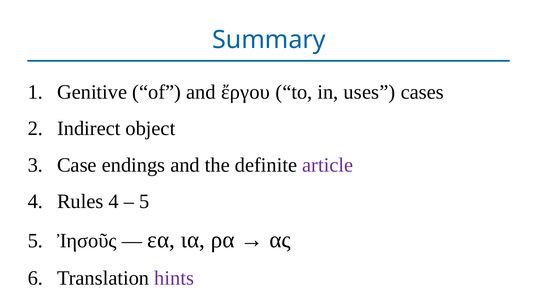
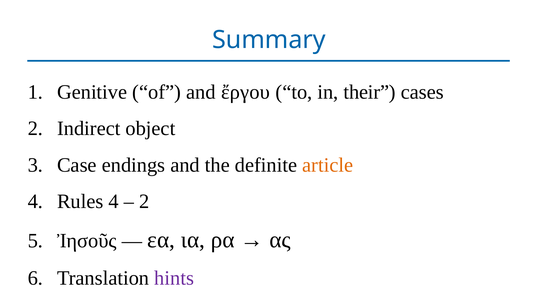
uses: uses -> their
article colour: purple -> orange
5 at (144, 202): 5 -> 2
